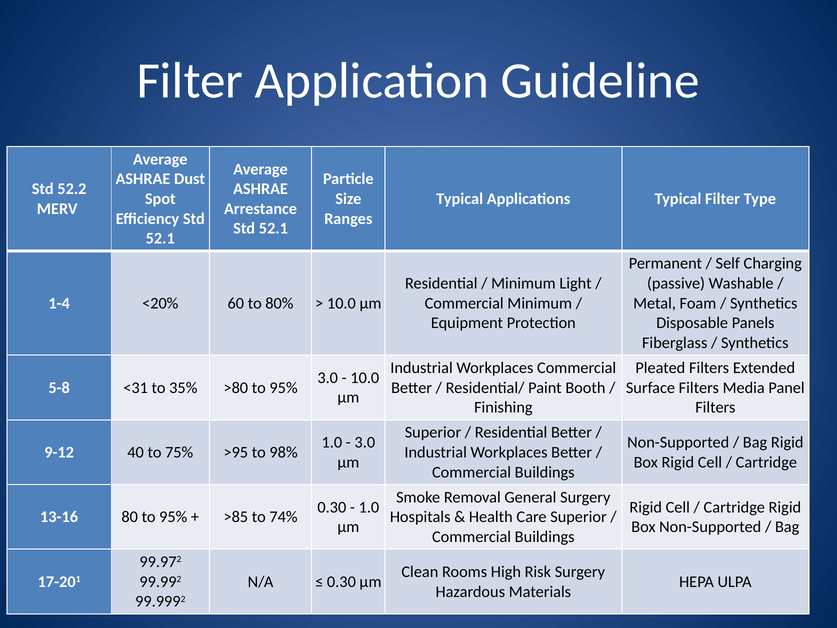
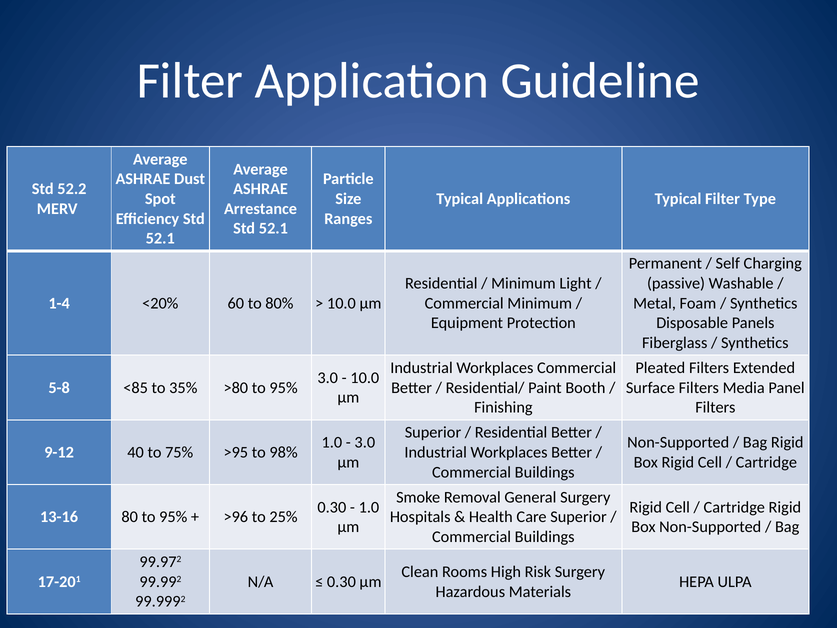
<31: <31 -> <85
>85: >85 -> >96
74%: 74% -> 25%
